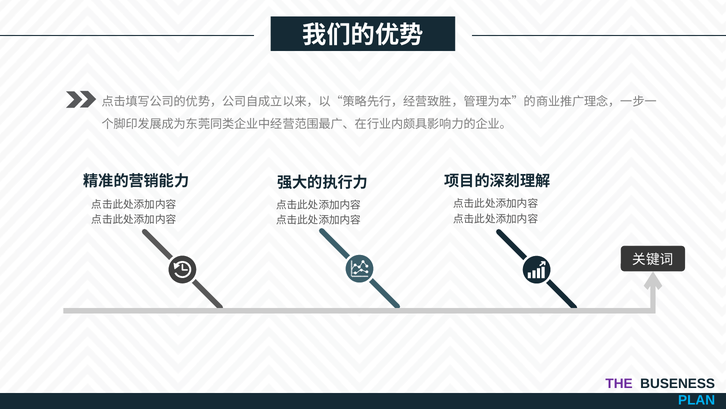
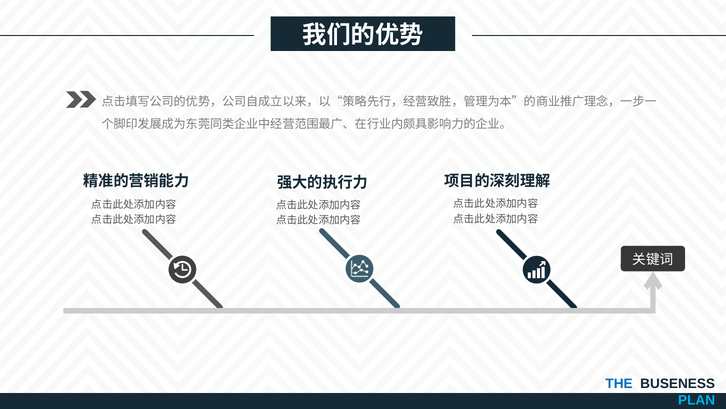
THE colour: purple -> blue
